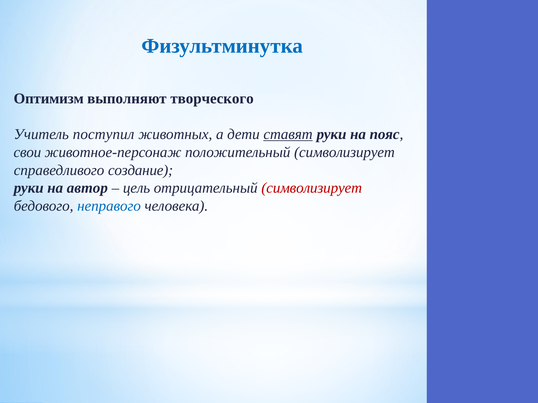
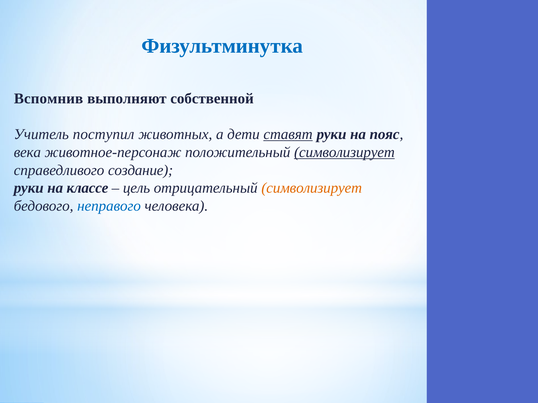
Оптимизм: Оптимизм -> Вспомнив
творческого: творческого -> собственной
свои: свои -> века
символизирует at (344, 152) underline: none -> present
автор: автор -> классе
символизирует at (312, 188) colour: red -> orange
